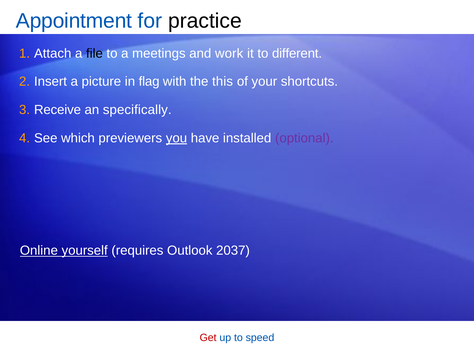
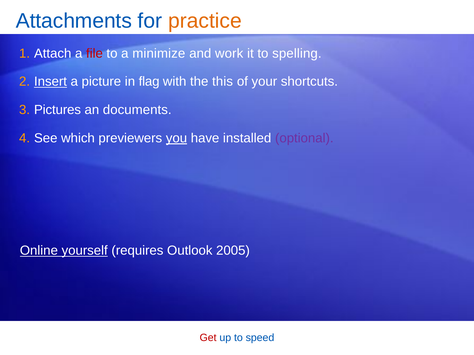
Appointment: Appointment -> Attachments
practice colour: black -> orange
file colour: black -> red
meetings: meetings -> minimize
different: different -> spelling
Insert underline: none -> present
Receive: Receive -> Pictures
specifically: specifically -> documents
2037: 2037 -> 2005
